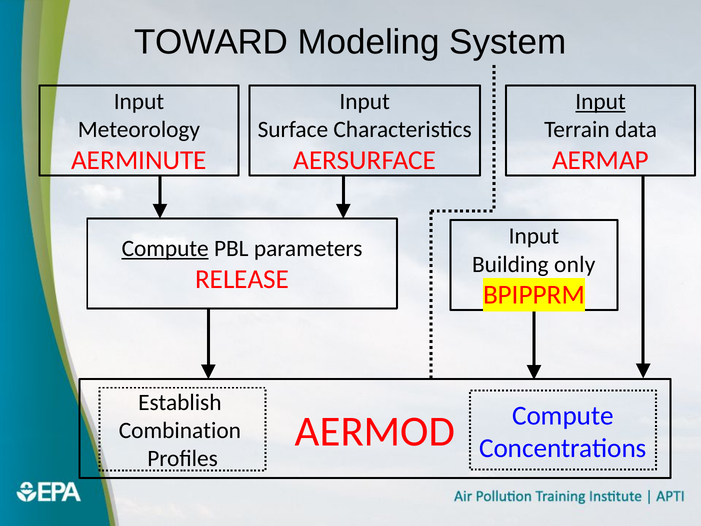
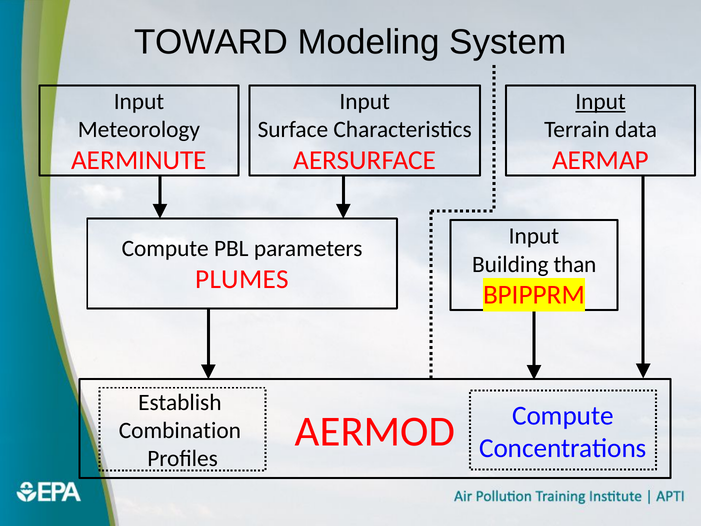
Compute at (165, 249) underline: present -> none
only: only -> than
RELEASE: RELEASE -> PLUMES
